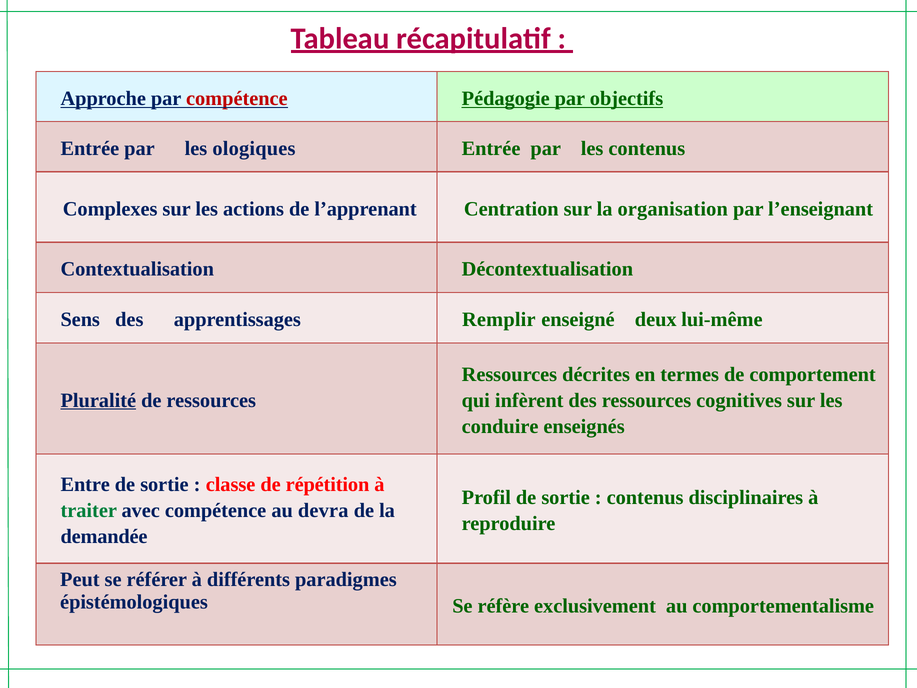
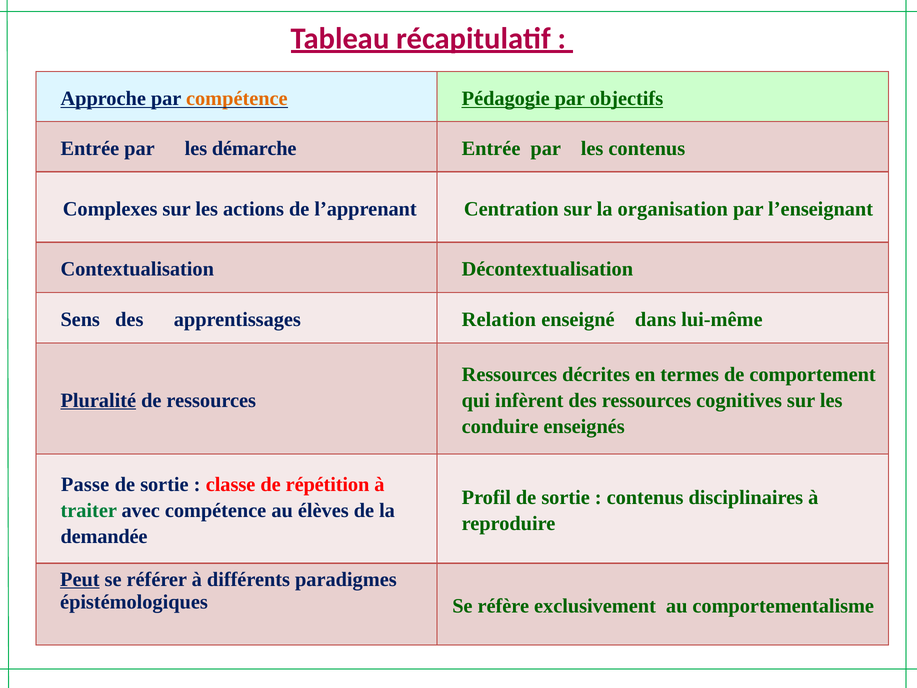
compétence at (237, 98) colour: red -> orange
ologiques: ologiques -> démarche
Remplir: Remplir -> Relation
deux: deux -> dans
Entre: Entre -> Passe
devra: devra -> élèves
Peut underline: none -> present
